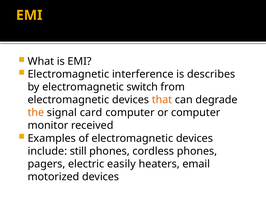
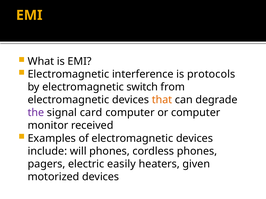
describes: describes -> protocols
the colour: orange -> purple
still: still -> will
email: email -> given
